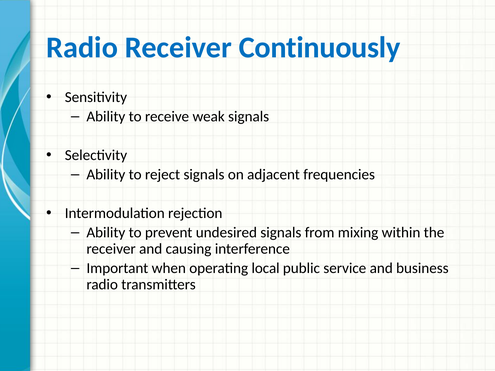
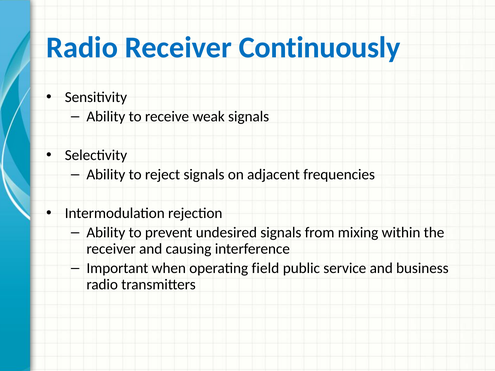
local: local -> field
